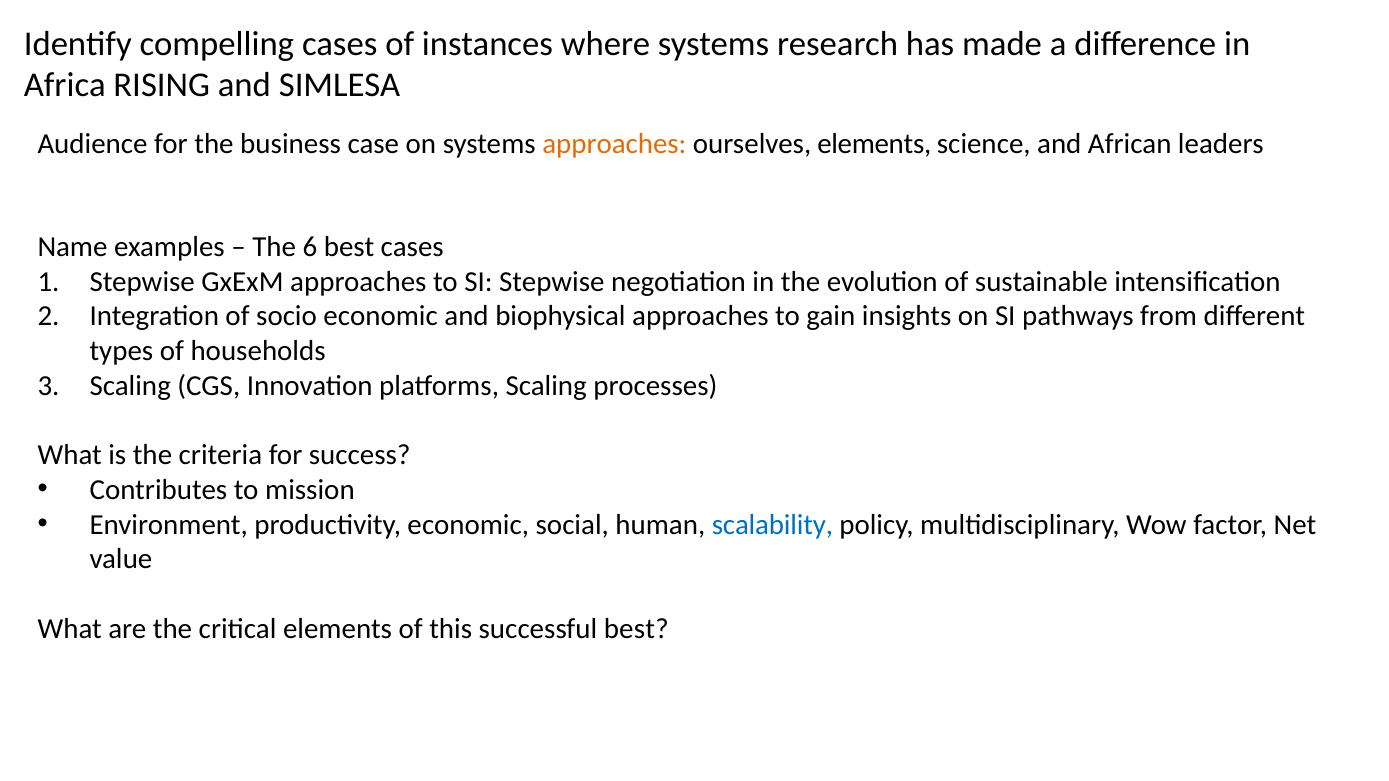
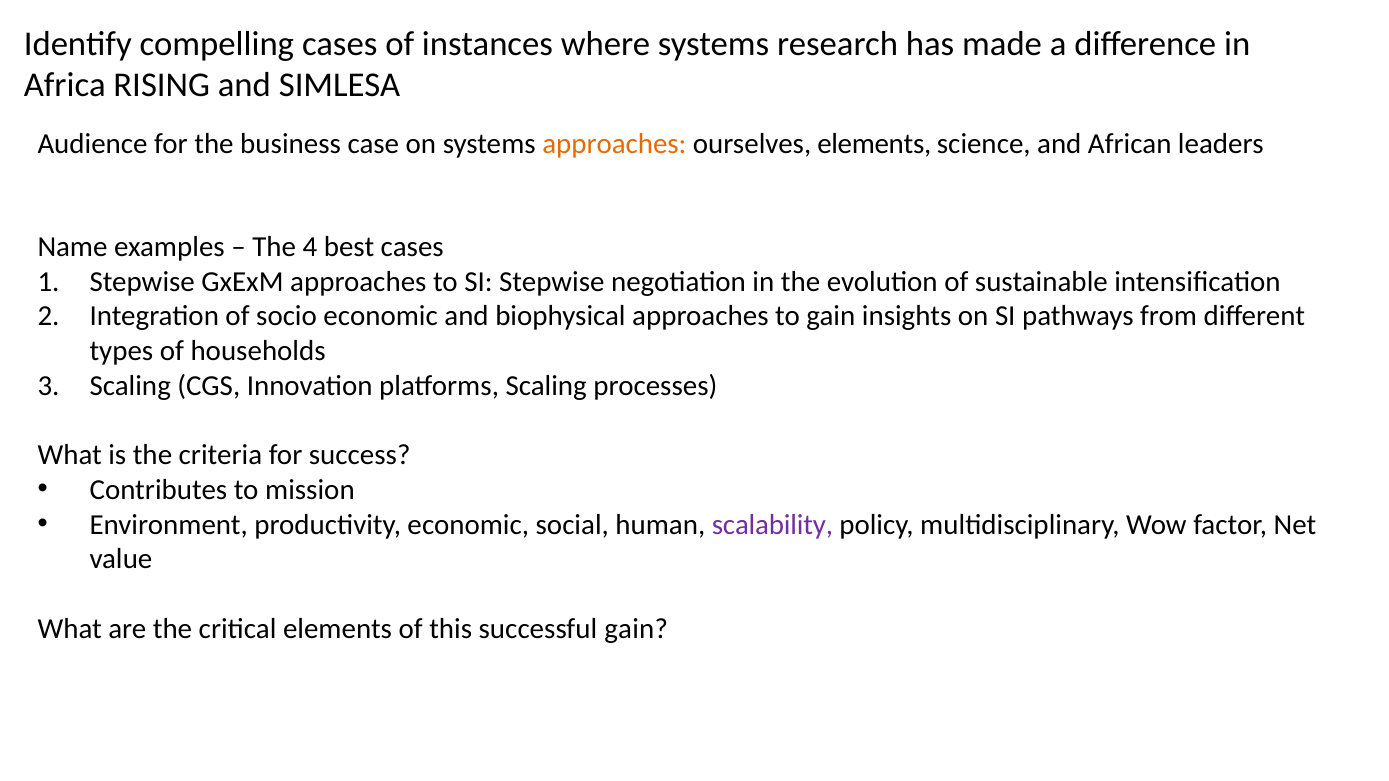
6: 6 -> 4
scalability colour: blue -> purple
successful best: best -> gain
